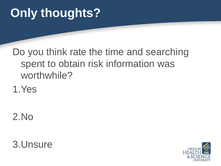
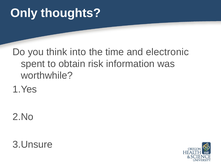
rate: rate -> into
searching: searching -> electronic
